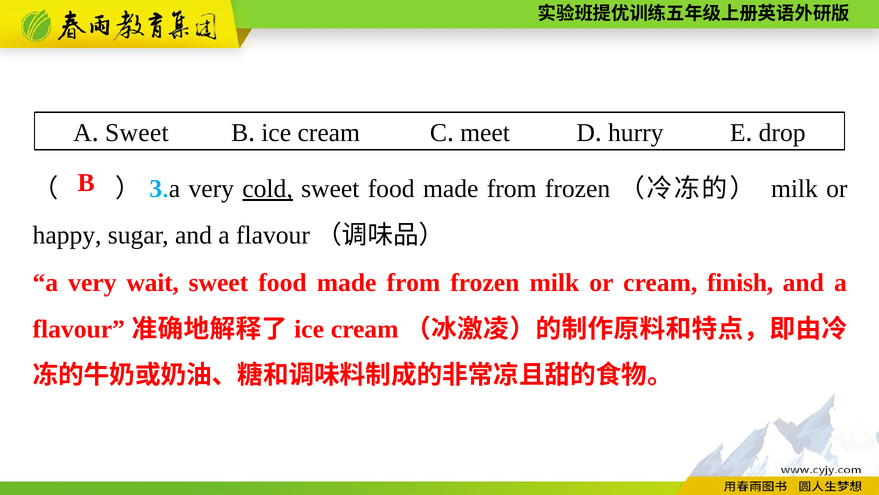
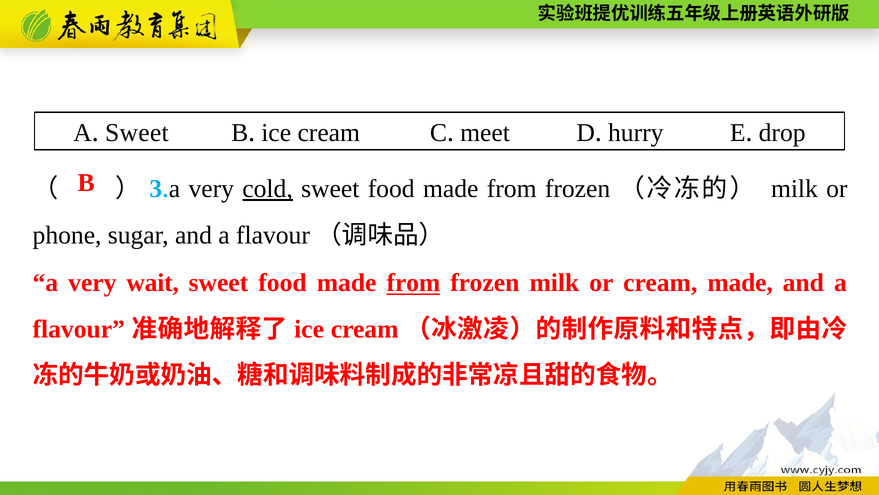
happy: happy -> phone
from at (413, 283) underline: none -> present
cream finish: finish -> made
